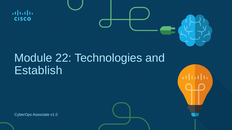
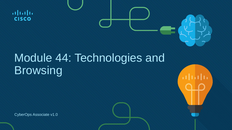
22: 22 -> 44
Establish: Establish -> Browsing
